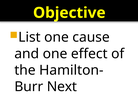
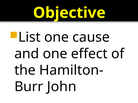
Next: Next -> John
